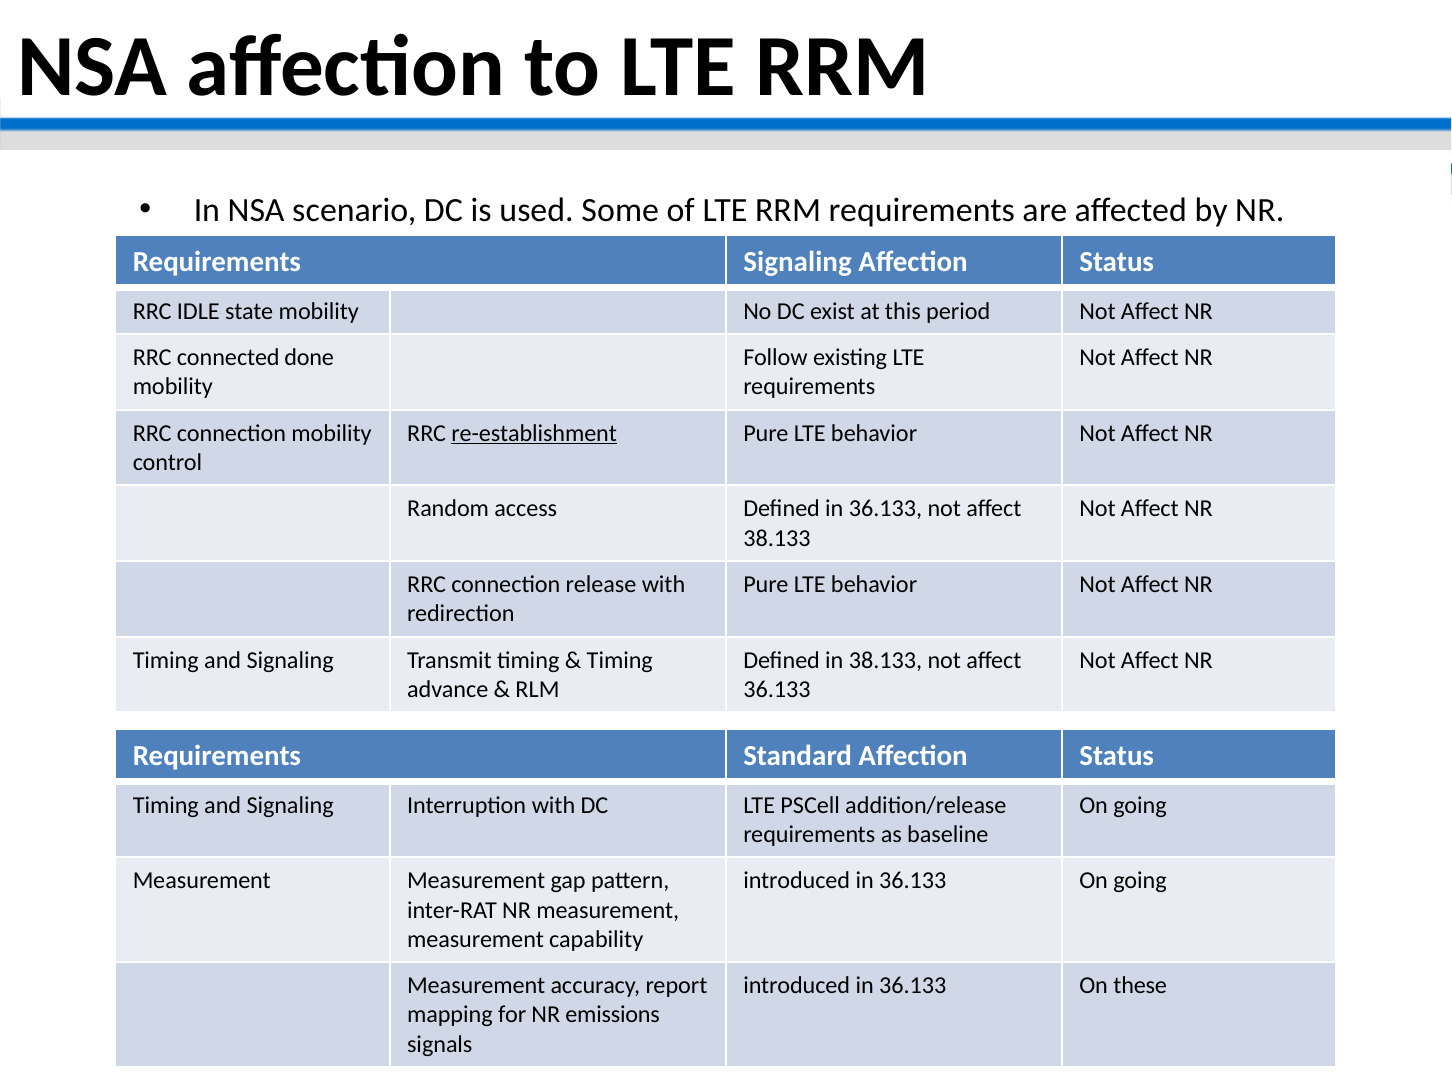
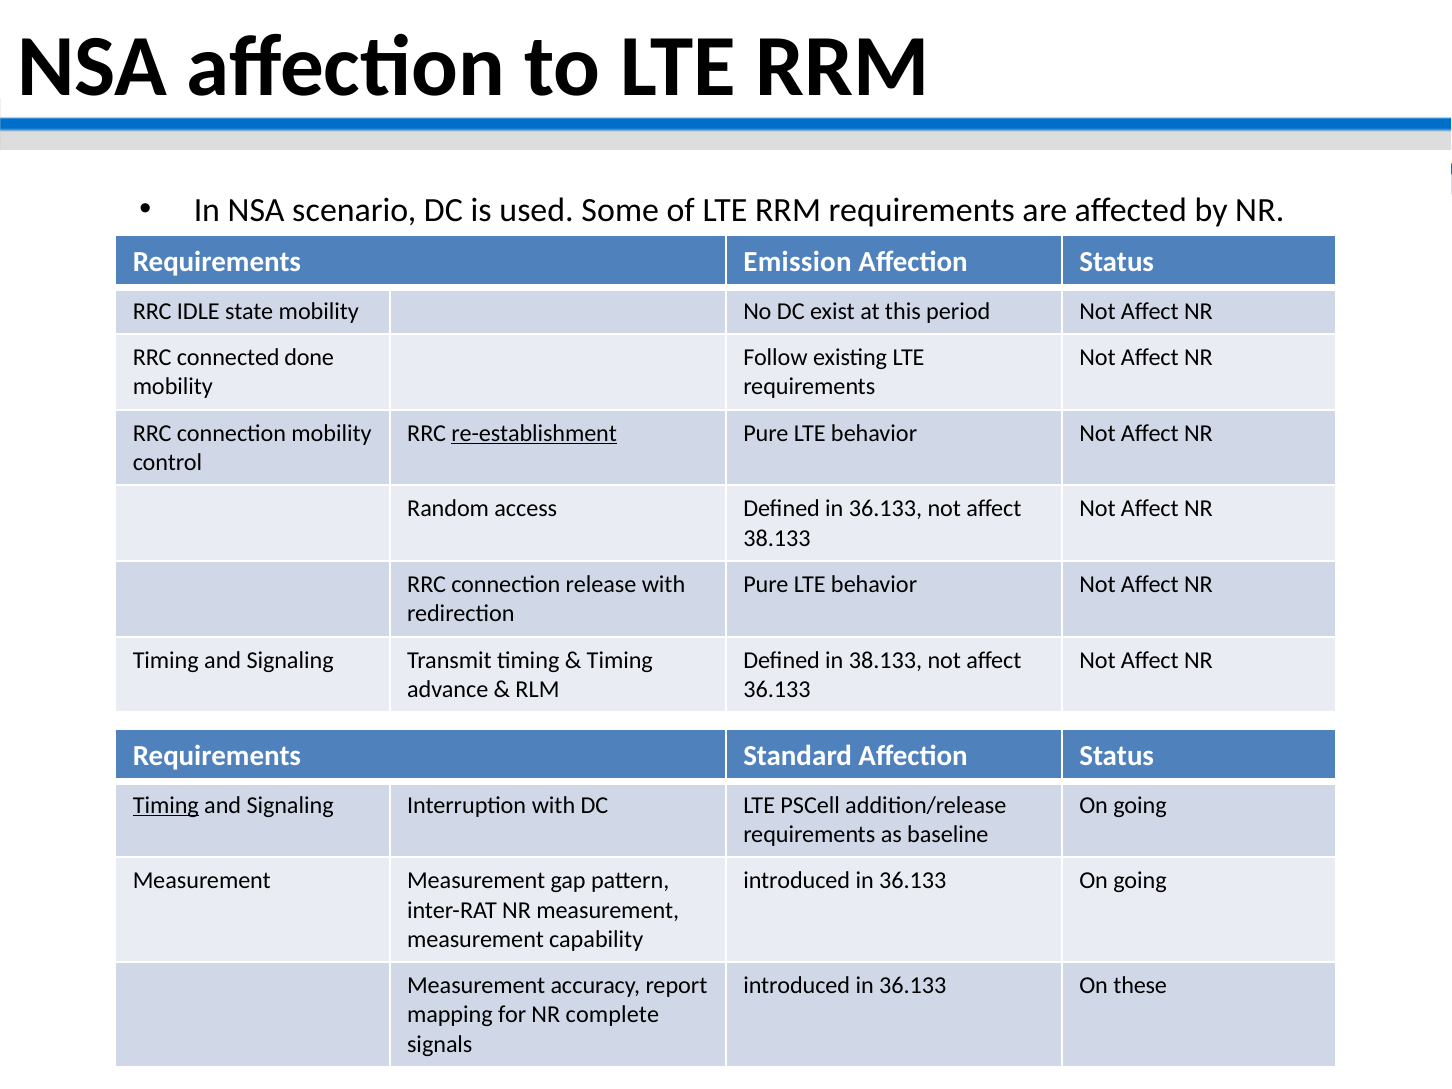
Requirements Signaling: Signaling -> Emission
Timing at (166, 805) underline: none -> present
emissions: emissions -> complete
